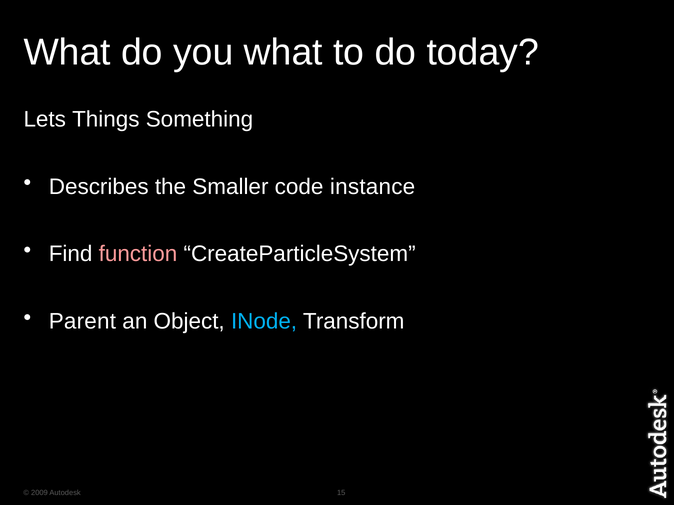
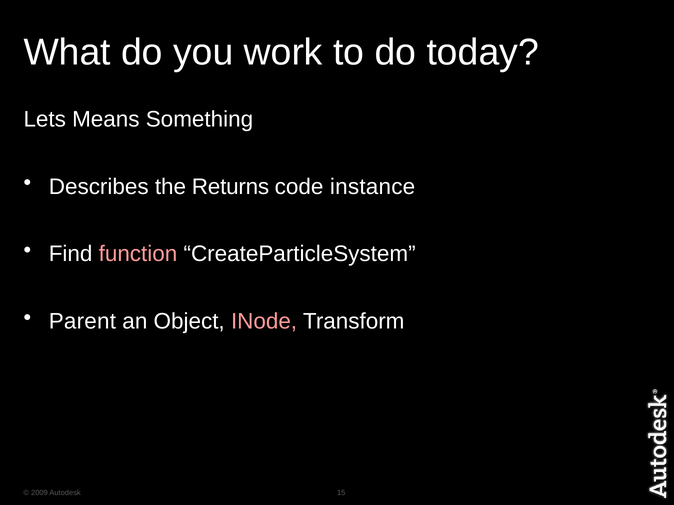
you what: what -> work
Things: Things -> Means
Smaller: Smaller -> Returns
INode colour: light blue -> pink
